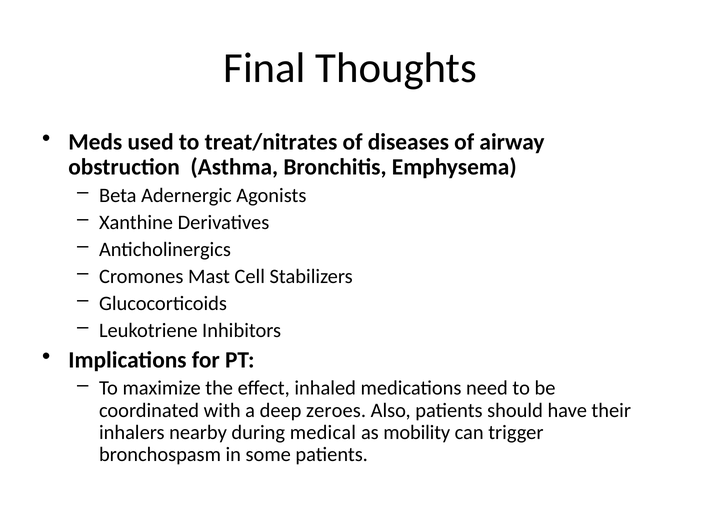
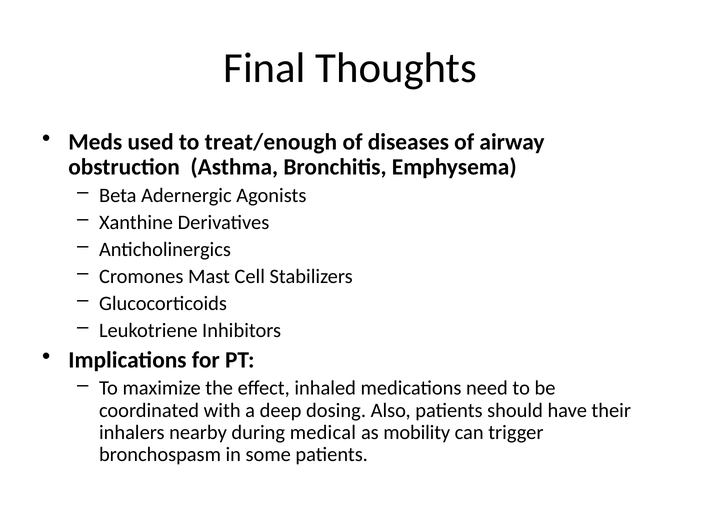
treat/nitrates: treat/nitrates -> treat/enough
zeroes: zeroes -> dosing
